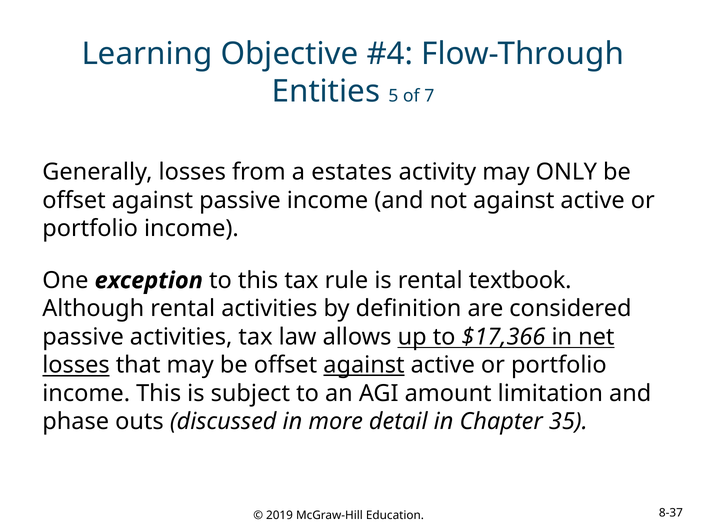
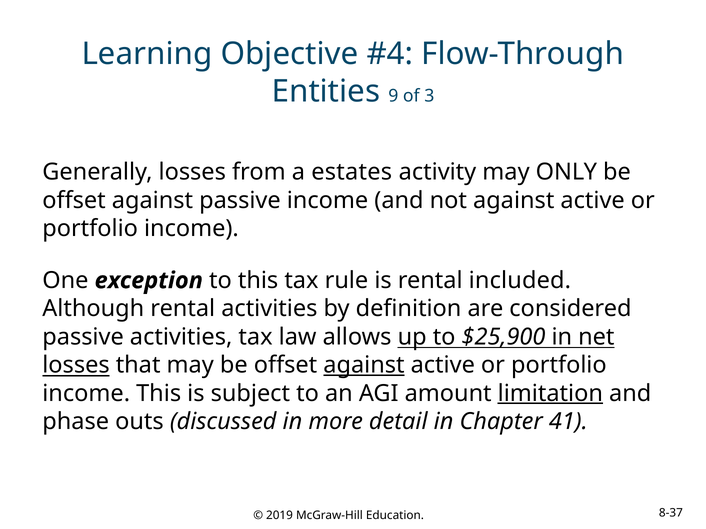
5: 5 -> 9
7: 7 -> 3
textbook: textbook -> included
$17,366: $17,366 -> $25,900
limitation underline: none -> present
35: 35 -> 41
